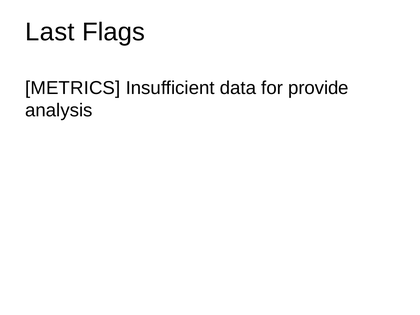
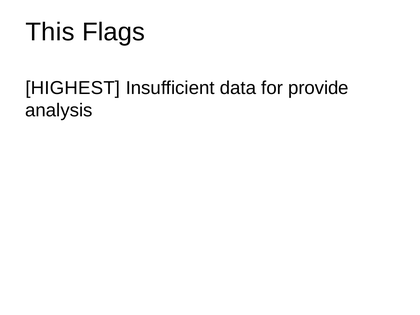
Last: Last -> This
METRICS: METRICS -> HIGHEST
